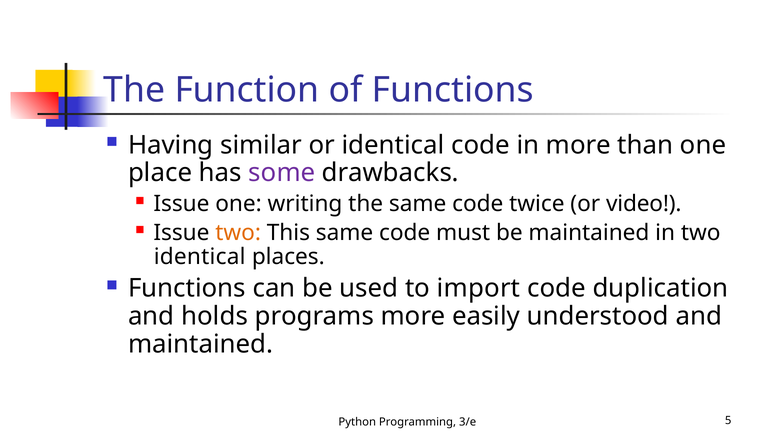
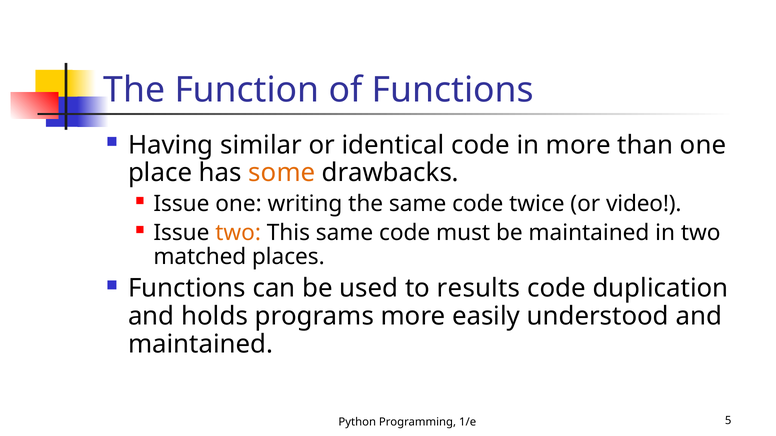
some colour: purple -> orange
identical at (200, 257): identical -> matched
import: import -> results
3/e: 3/e -> 1/e
